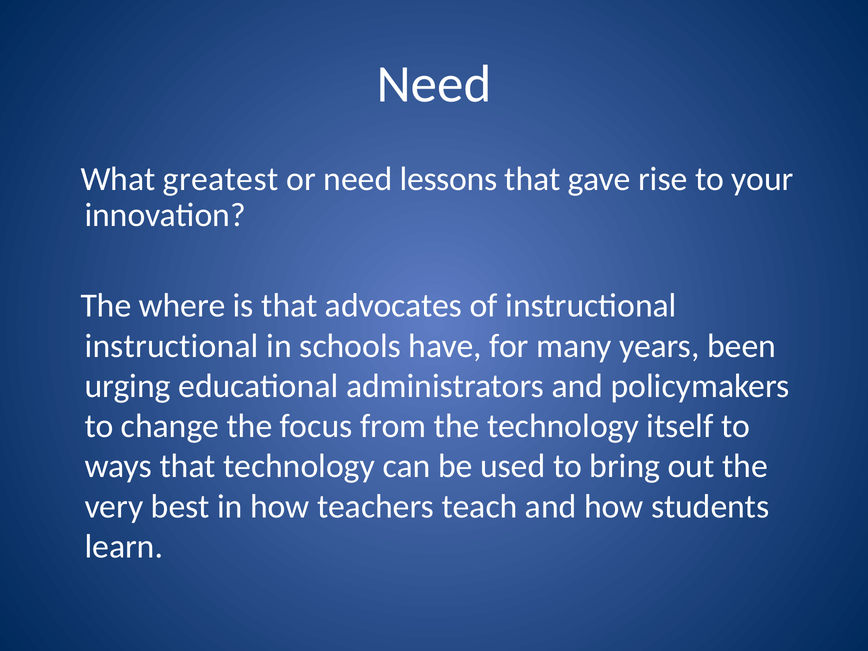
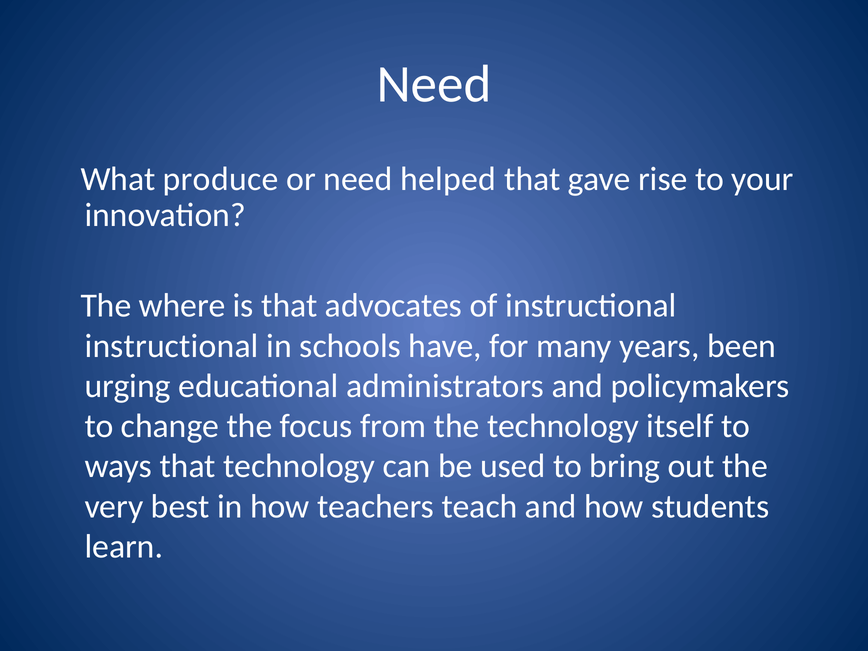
greatest: greatest -> produce
lessons: lessons -> helped
